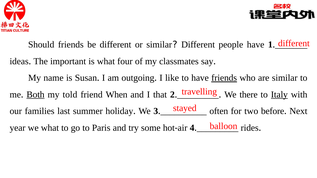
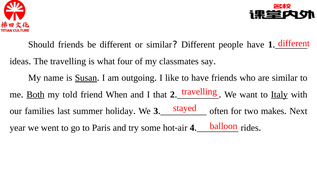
The important: important -> travelling
Susan underline: none -> present
friends at (224, 78) underline: present -> none
there: there -> want
before: before -> makes
we what: what -> went
